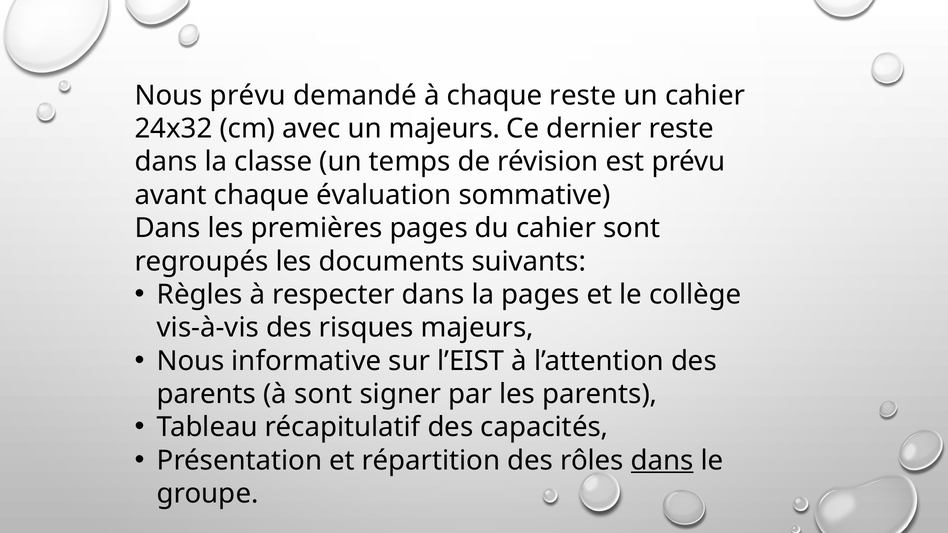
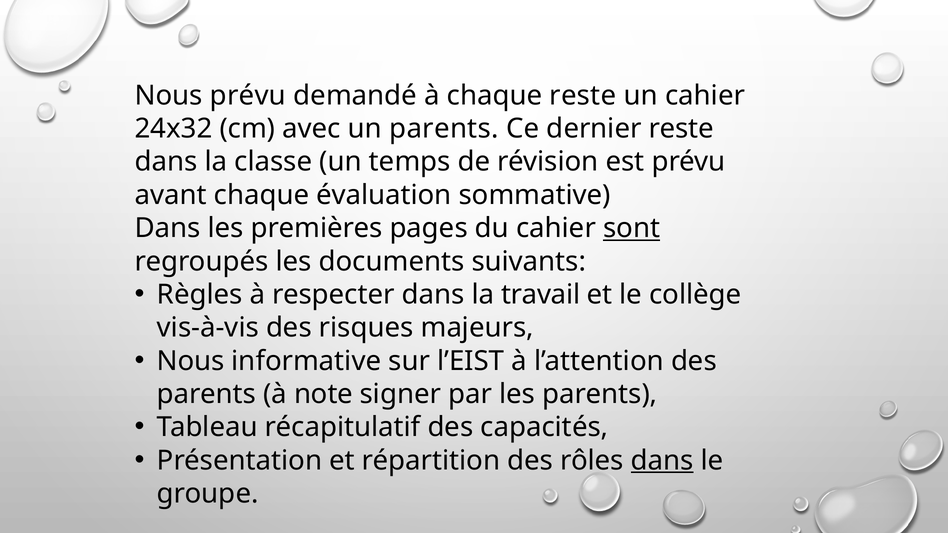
un majeurs: majeurs -> parents
sont at (632, 228) underline: none -> present
la pages: pages -> travail
à sont: sont -> note
